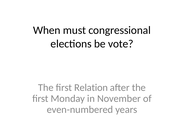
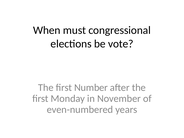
Relation: Relation -> Number
